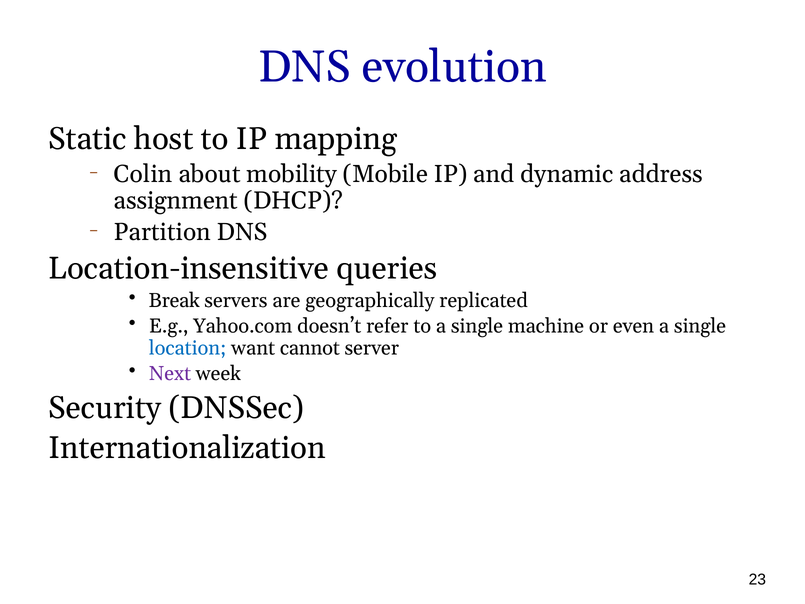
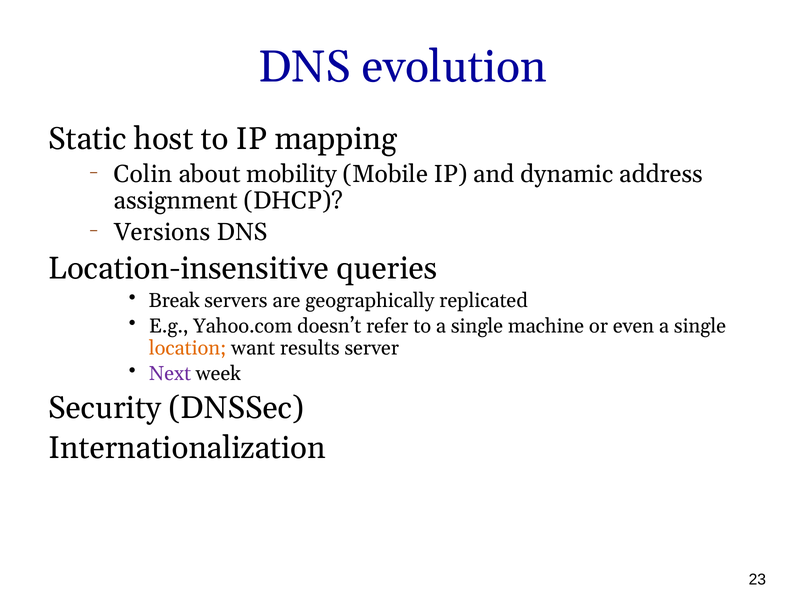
Partition: Partition -> Versions
location colour: blue -> orange
cannot: cannot -> results
